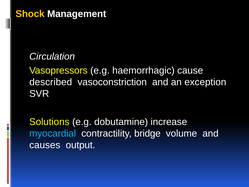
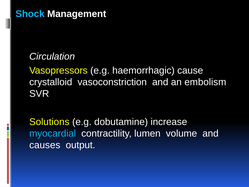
Shock colour: yellow -> light blue
described: described -> crystalloid
exception: exception -> embolism
bridge: bridge -> lumen
